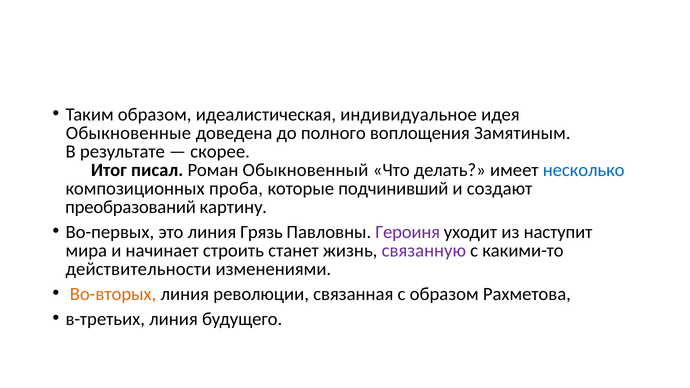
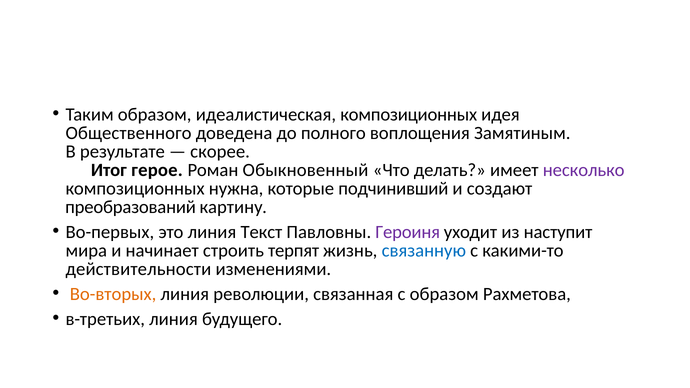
идеалистическая индивидуальное: индивидуальное -> композиционных
Обыкновенные: Обыкновенные -> Общественного
писал: писал -> герое
несколько colour: blue -> purple
проба: проба -> нужна
Грязь: Грязь -> Текст
станет: станет -> терпят
связанную colour: purple -> blue
